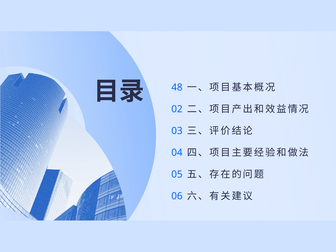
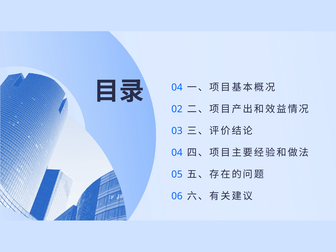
48 at (177, 87): 48 -> 04
